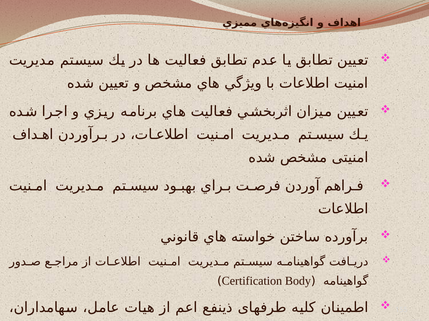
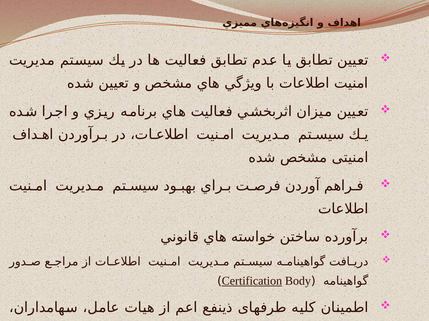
Certification underline: none -> present
